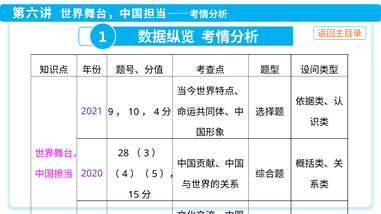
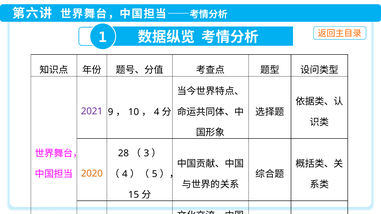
2020 colour: purple -> orange
